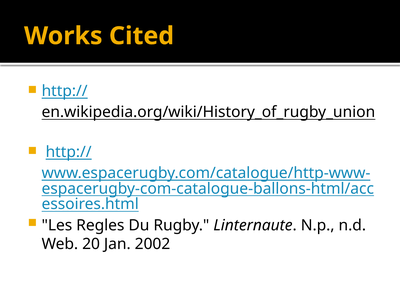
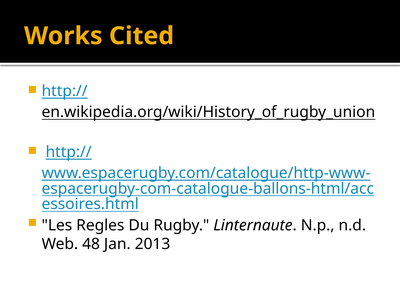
20: 20 -> 48
2002: 2002 -> 2013
